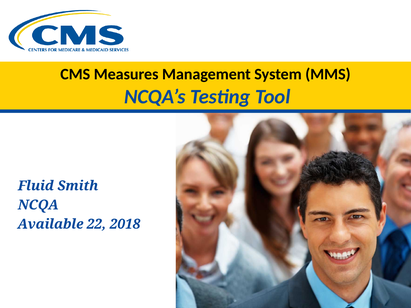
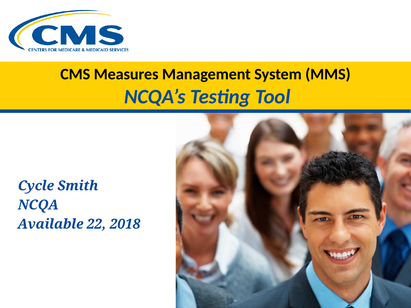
Fluid: Fluid -> Cycle
